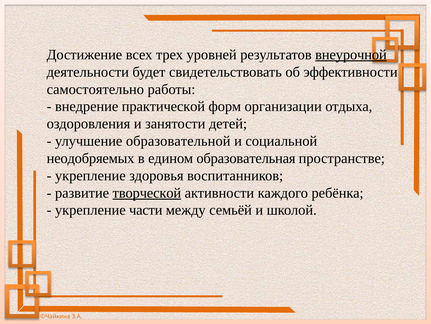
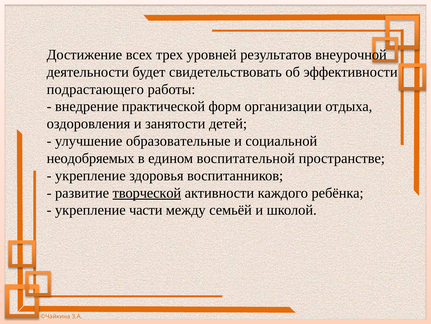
внеурочной underline: present -> none
самостоятельно: самостоятельно -> подрастающего
образовательной: образовательной -> образовательные
образовательная: образовательная -> воспитательной
